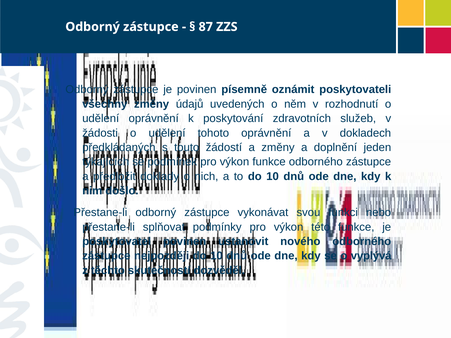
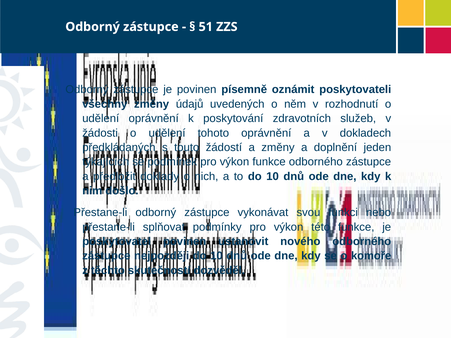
87: 87 -> 51
vyplývá: vyplývá -> komoře
